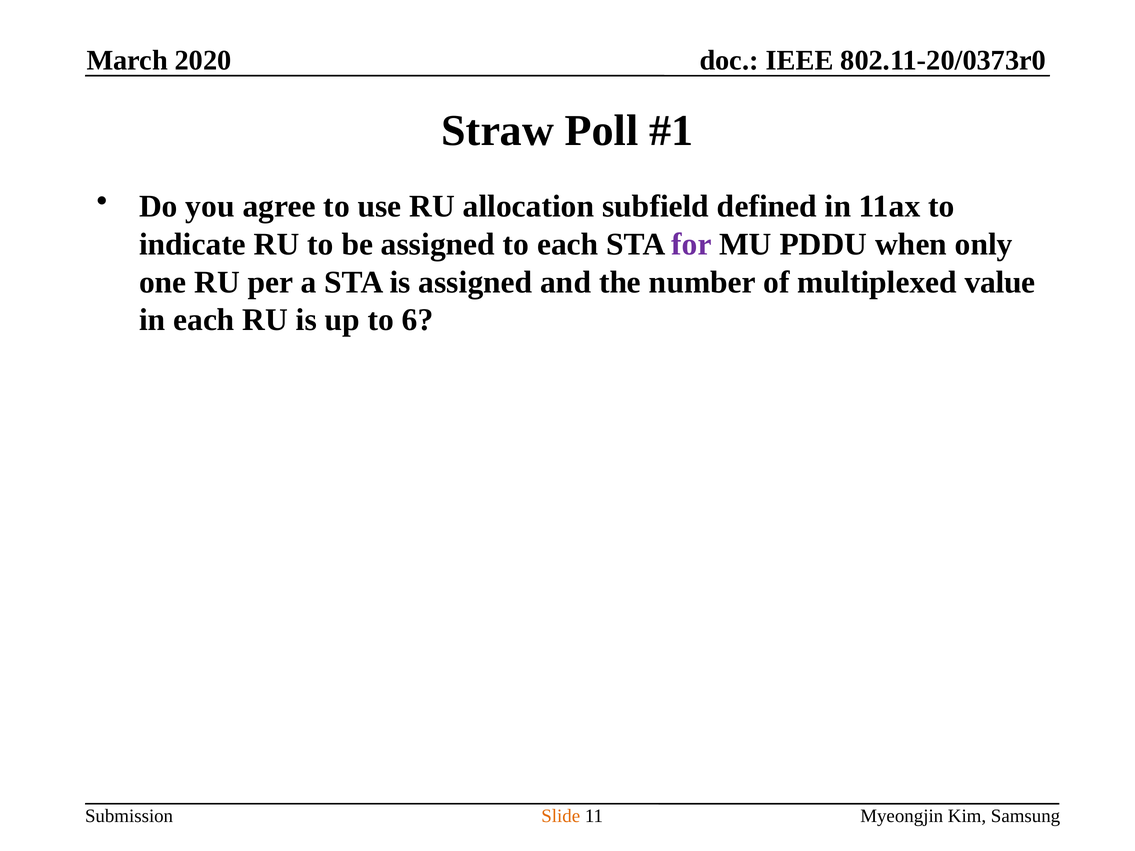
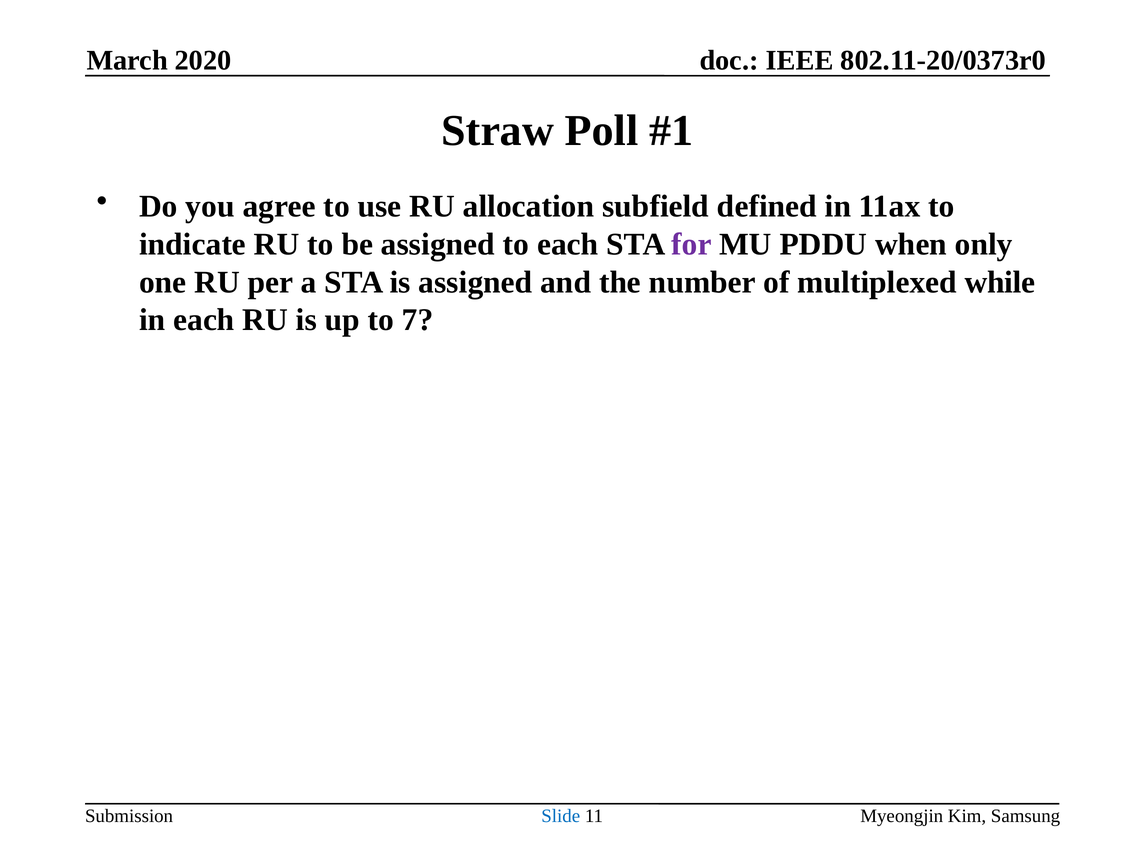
value: value -> while
6: 6 -> 7
Slide colour: orange -> blue
